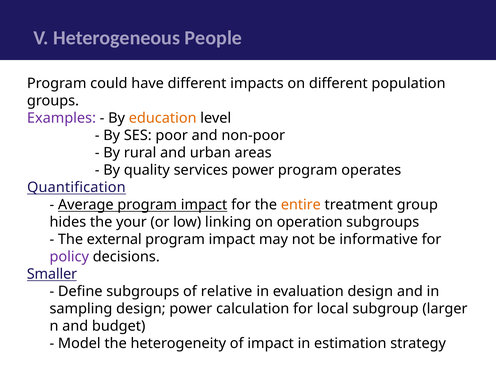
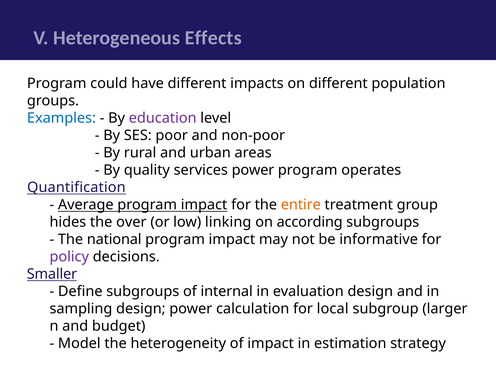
People: People -> Effects
Examples colour: purple -> blue
education colour: orange -> purple
your: your -> over
operation: operation -> according
external: external -> national
relative: relative -> internal
